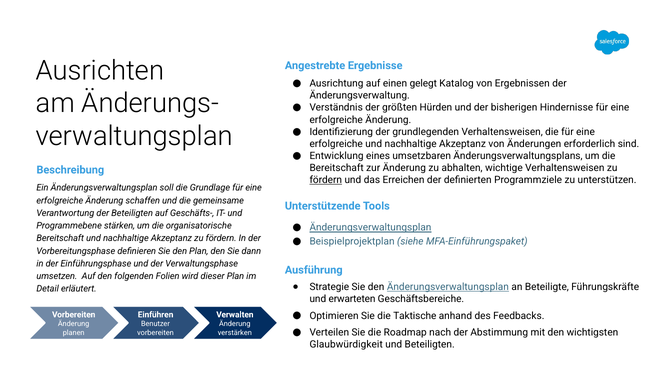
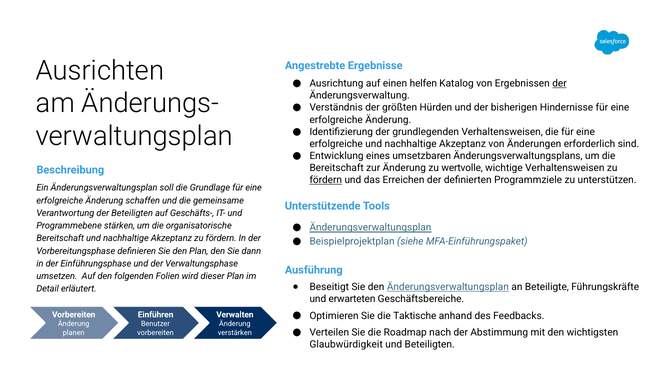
gelegt: gelegt -> helfen
der at (559, 83) underline: none -> present
abhalten: abhalten -> wertvolle
Strategie: Strategie -> Beseitigt
